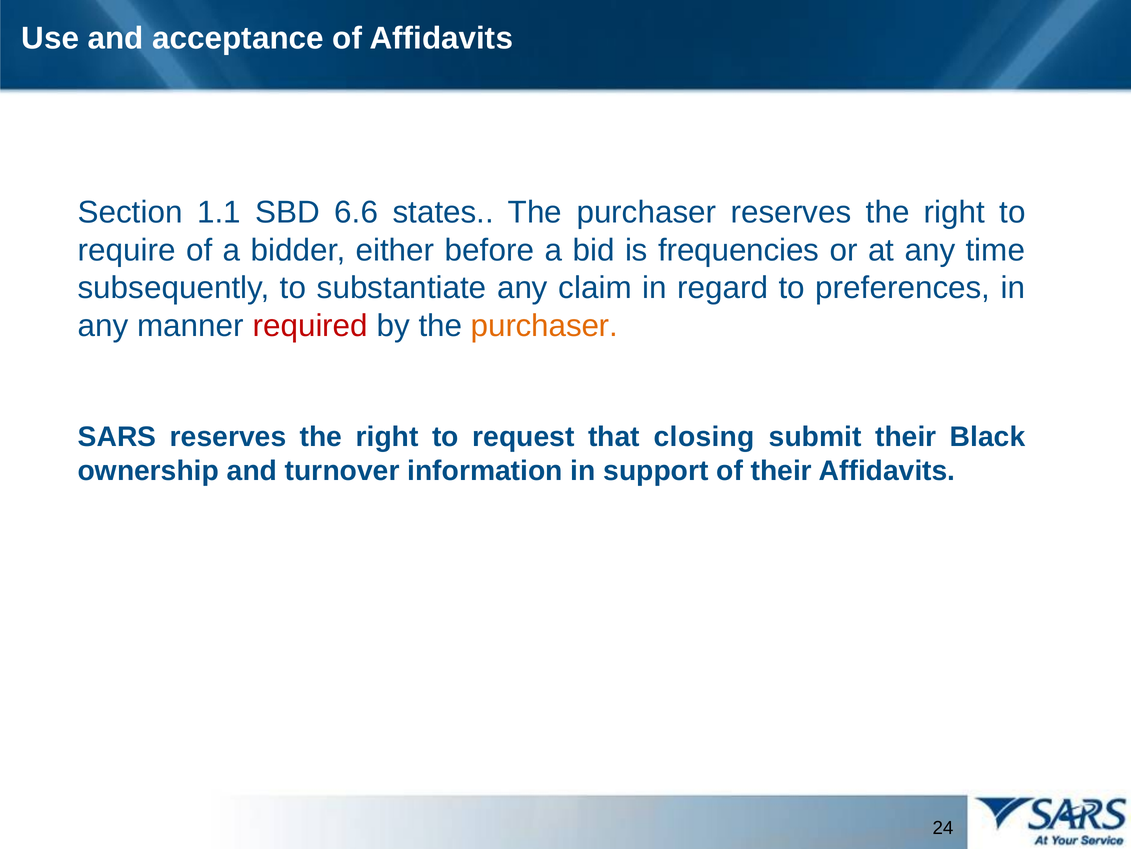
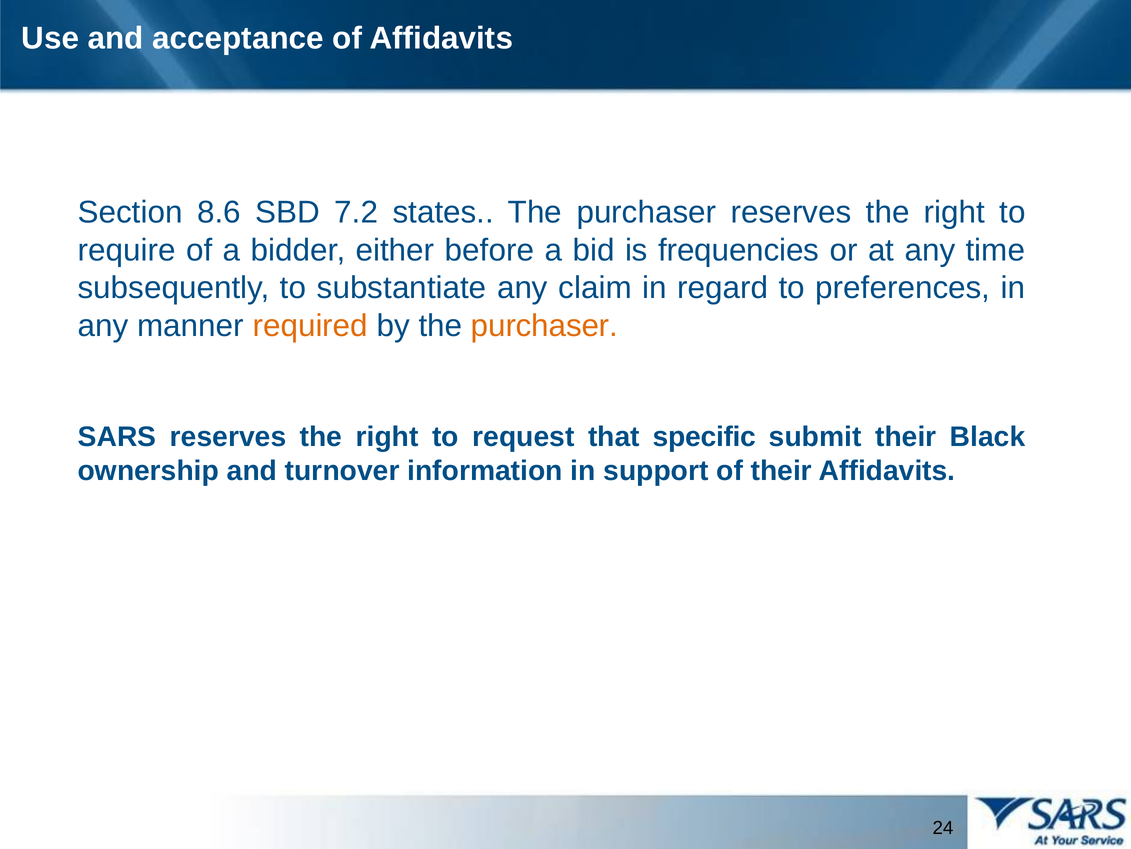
1.1: 1.1 -> 8.6
6.6: 6.6 -> 7.2
required colour: red -> orange
closing: closing -> specific
